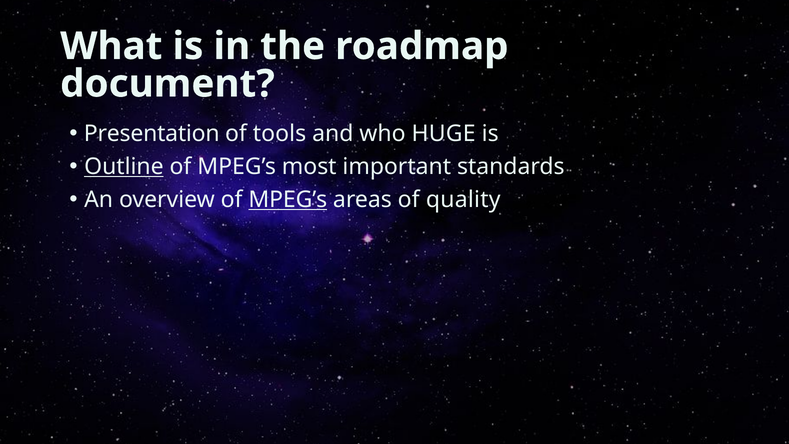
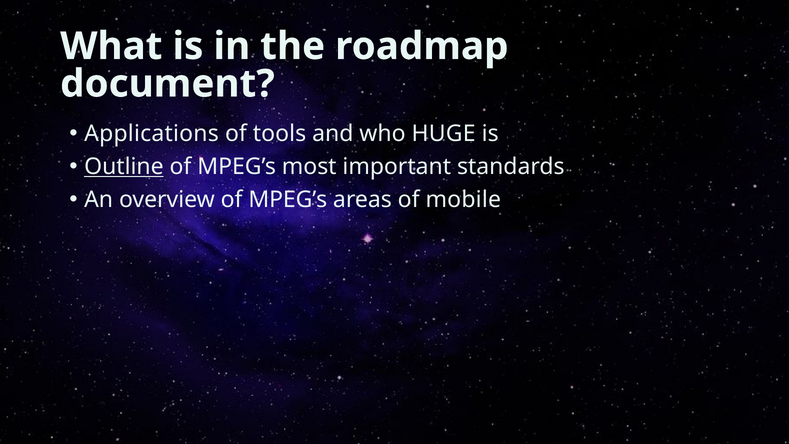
Presentation: Presentation -> Applications
MPEG’s at (288, 200) underline: present -> none
quality: quality -> mobile
